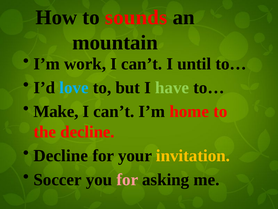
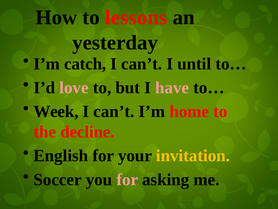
sounds: sounds -> lessons
mountain: mountain -> yesterday
work: work -> catch
love colour: light blue -> pink
have colour: light green -> pink
Make: Make -> Week
Decline at (61, 155): Decline -> English
